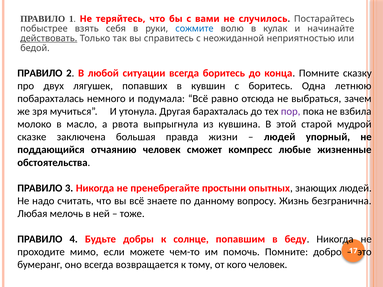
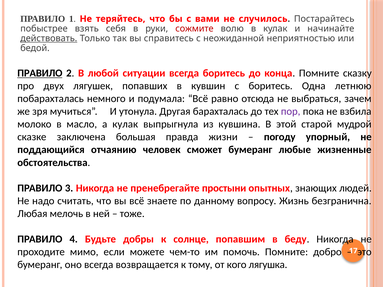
сожмите colour: blue -> red
ПРАВИЛО at (40, 73) underline: none -> present
а рвота: рвота -> кулак
людей at (280, 137): людей -> погоду
сможет компресс: компресс -> бумеранг
кого человек: человек -> лягушка
